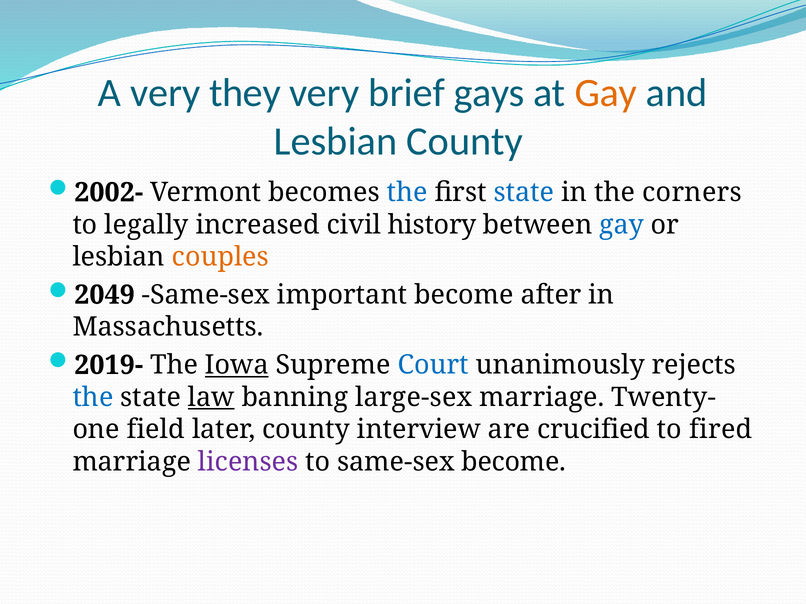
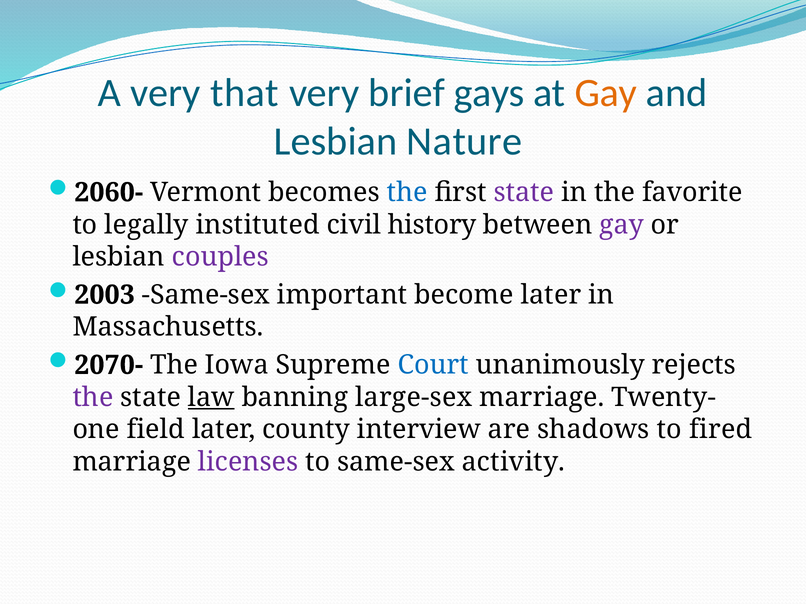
they: they -> that
Lesbian County: County -> Nature
2002-: 2002- -> 2060-
state at (524, 193) colour: blue -> purple
corners: corners -> favorite
increased: increased -> instituted
gay at (622, 225) colour: blue -> purple
couples colour: orange -> purple
2049: 2049 -> 2003
become after: after -> later
2019-: 2019- -> 2070-
Iowa underline: present -> none
the at (93, 398) colour: blue -> purple
crucified: crucified -> shadows
same-sex become: become -> activity
